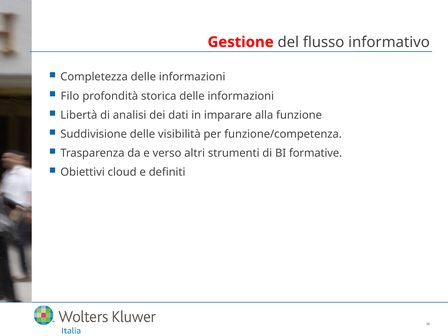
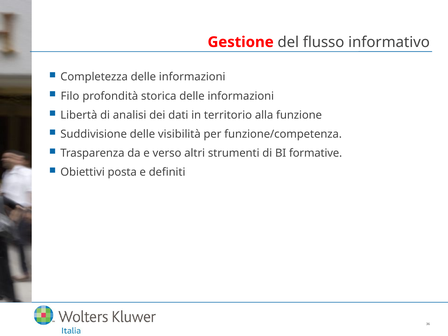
imparare: imparare -> territorio
cloud: cloud -> posta
